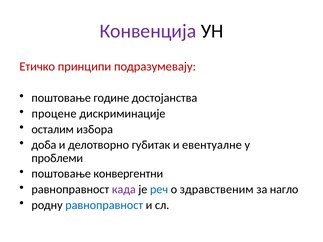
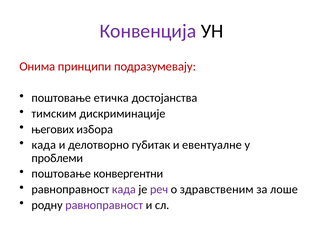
Етичко: Етичко -> Онима
године: године -> етичка
процене: процене -> тимским
осталим: осталим -> његових
доба at (44, 145): доба -> када
реч colour: blue -> purple
нагло: нагло -> лоше
равноправност at (104, 205) colour: blue -> purple
